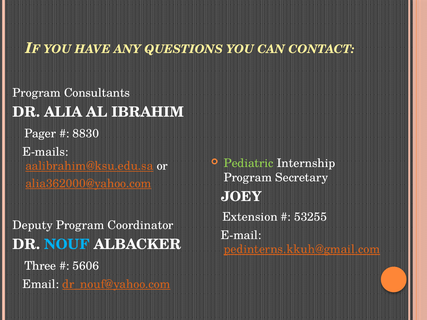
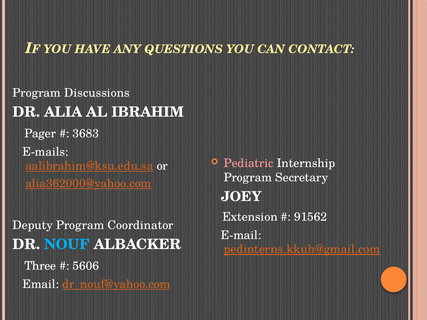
Consultants: Consultants -> Discussions
8830: 8830 -> 3683
Pediatric colour: light green -> pink
53255: 53255 -> 91562
